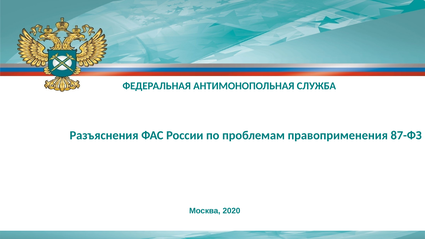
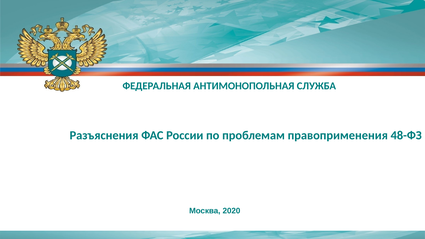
87-ФЗ: 87-ФЗ -> 48-ФЗ
